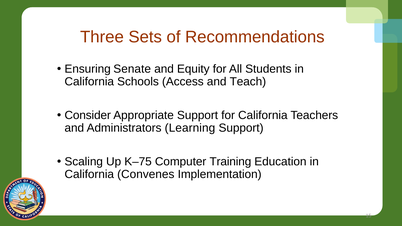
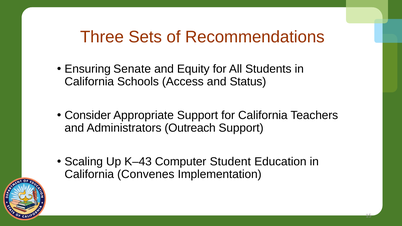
Teach: Teach -> Status
Learning: Learning -> Outreach
K–75: K–75 -> K–43
Training: Training -> Student
